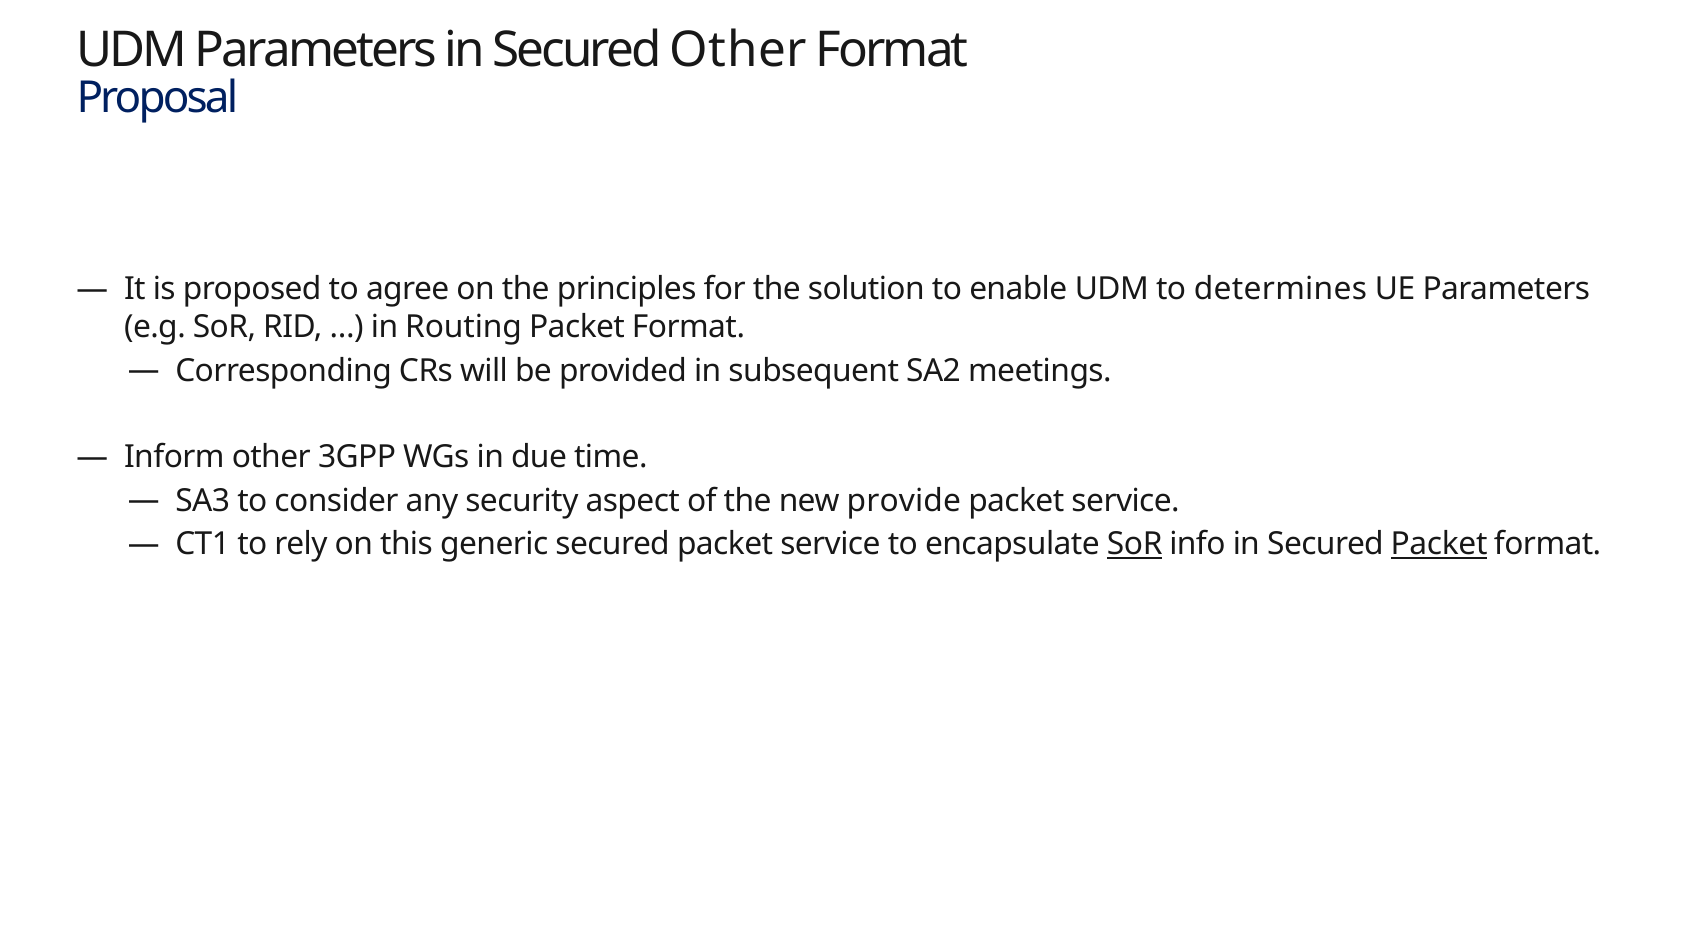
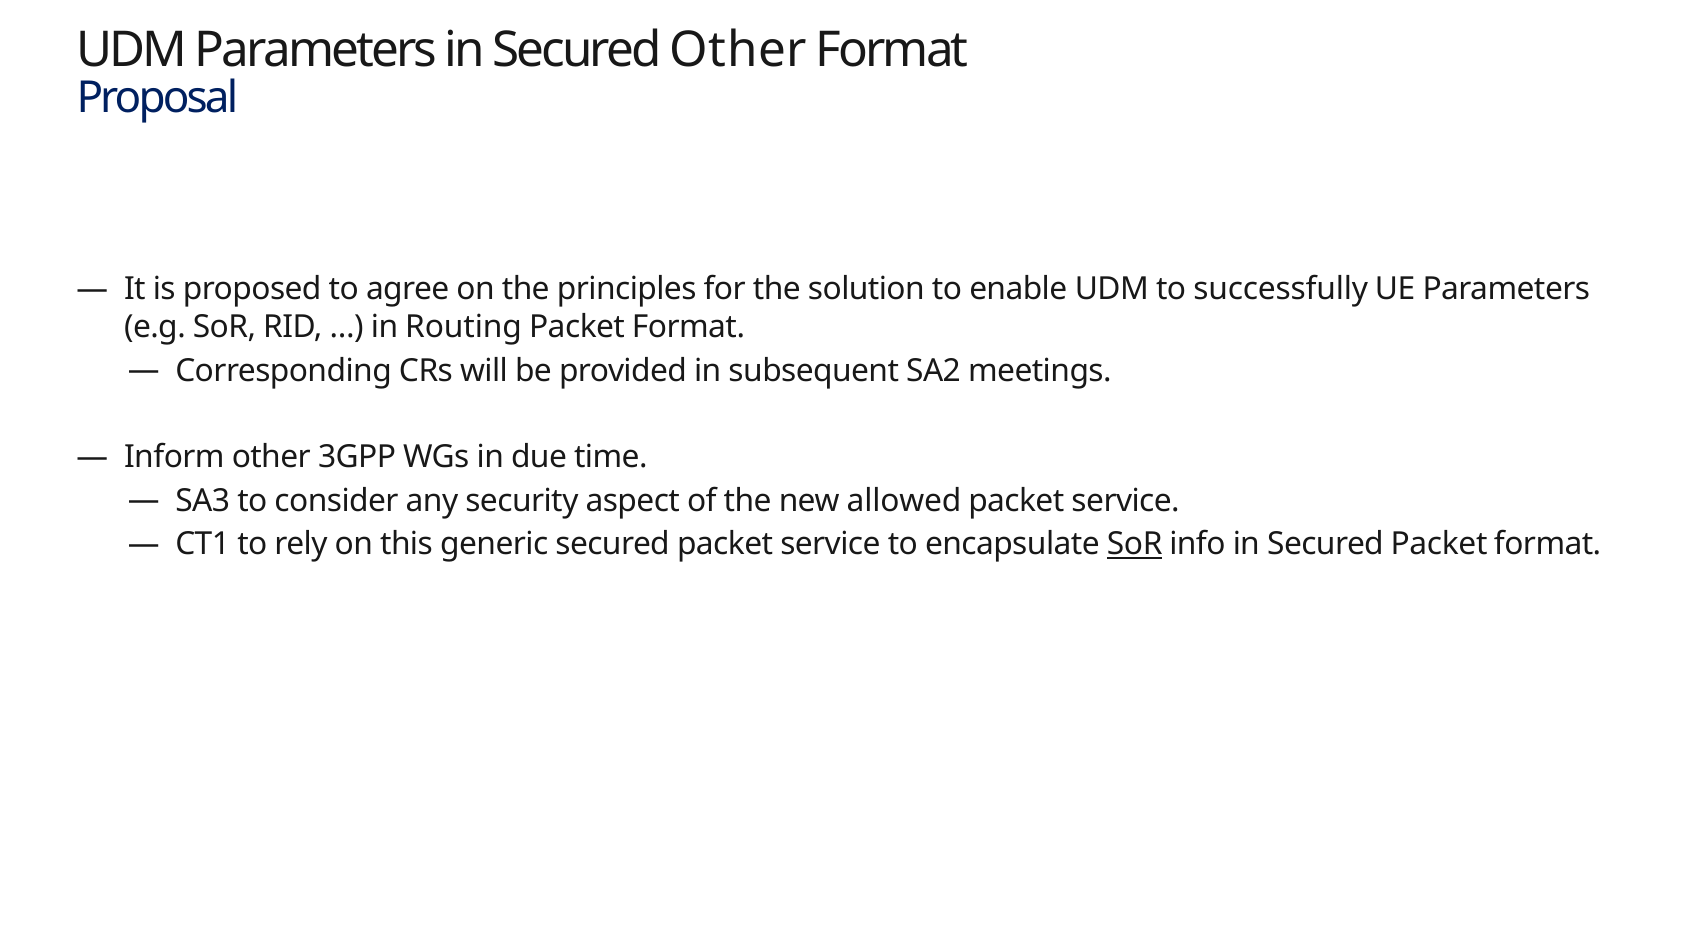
determines: determines -> successfully
provide: provide -> allowed
Packet at (1439, 544) underline: present -> none
